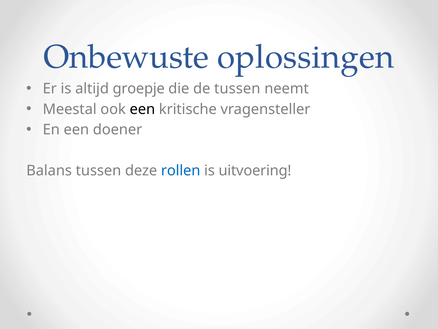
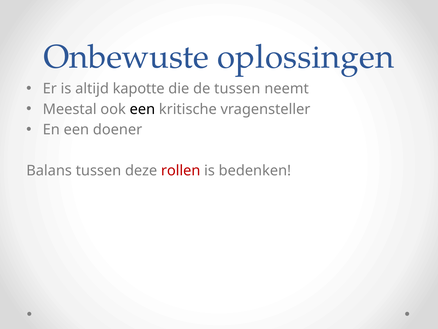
groepje: groepje -> kapotte
rollen colour: blue -> red
uitvoering: uitvoering -> bedenken
